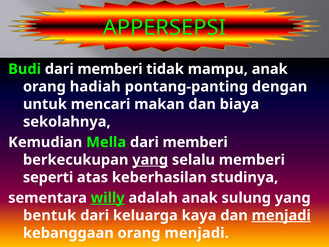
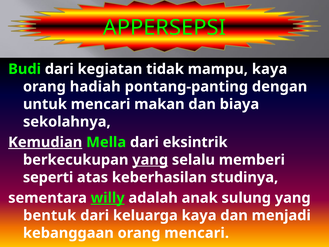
Budi dari memberi: memberi -> kegiatan
mampu anak: anak -> kaya
Kemudian underline: none -> present
Mella dari memberi: memberi -> eksintrik
menjadi at (281, 215) underline: present -> none
orang menjadi: menjadi -> mencari
